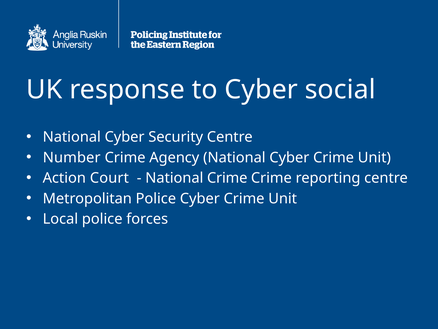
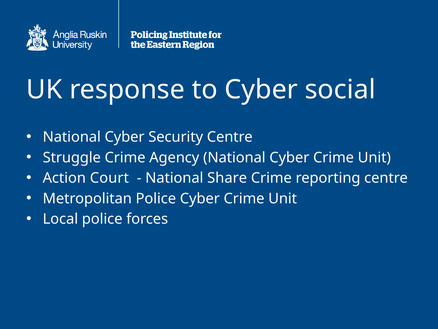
Number: Number -> Struggle
National Crime: Crime -> Share
